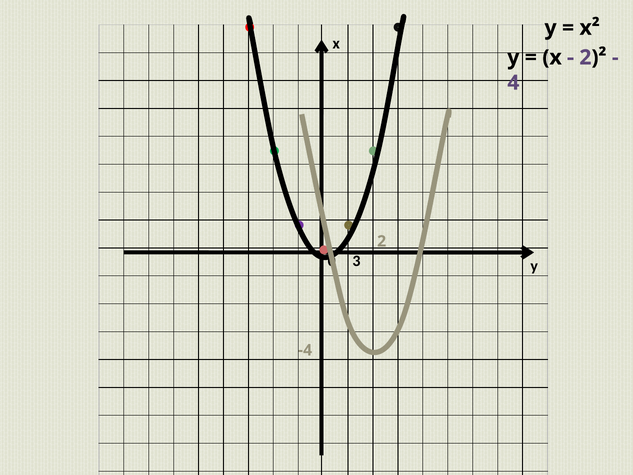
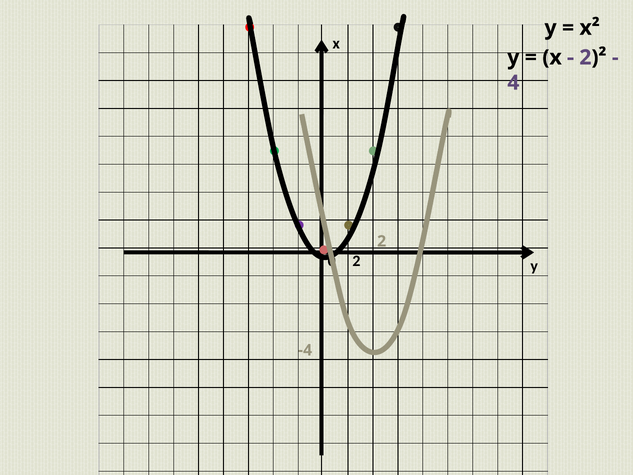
3 at (356, 261): 3 -> 2
